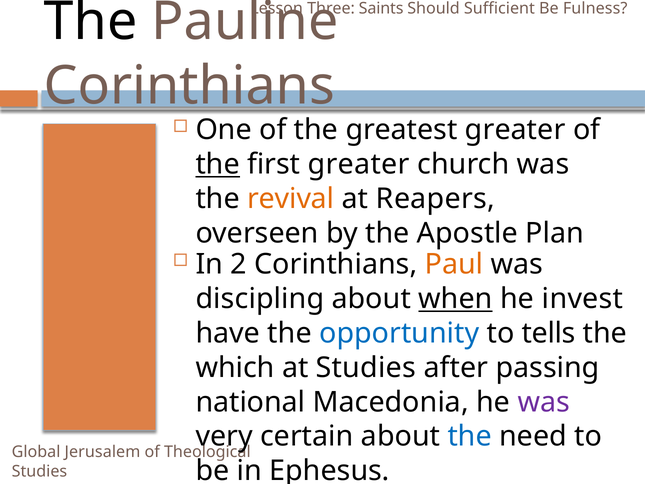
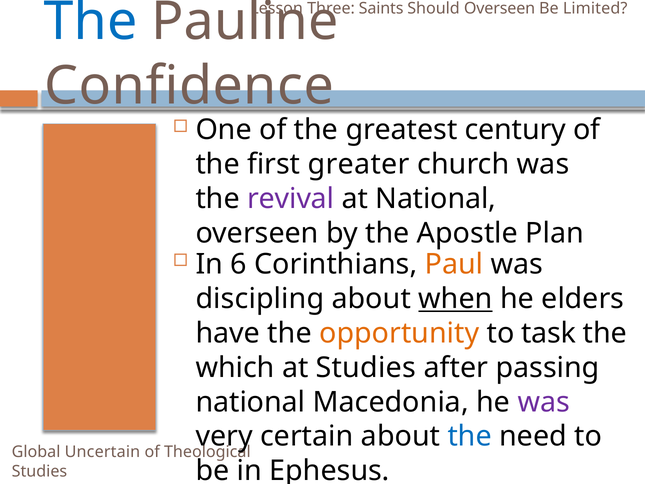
Should Sufficient: Sufficient -> Overseen
Fulness: Fulness -> Limited
The at (91, 21) colour: black -> blue
Corinthians at (189, 86): Corinthians -> Confidence
greatest greater: greater -> century
the at (218, 164) underline: present -> none
revival colour: orange -> purple
at Reapers: Reapers -> National
2: 2 -> 6
invest: invest -> elders
opportunity colour: blue -> orange
tells: tells -> task
Jerusalem: Jerusalem -> Uncertain
